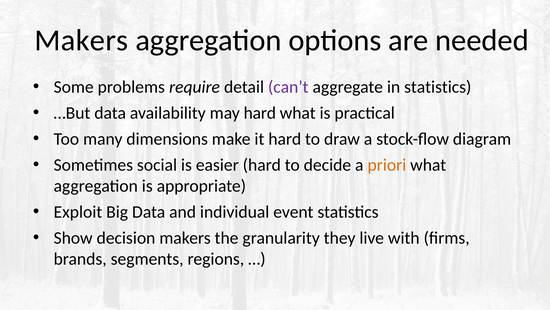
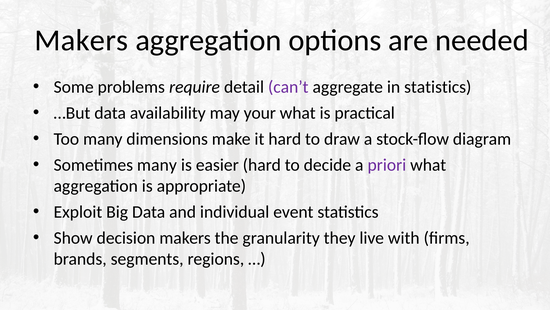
may hard: hard -> your
Sometimes social: social -> many
priori colour: orange -> purple
